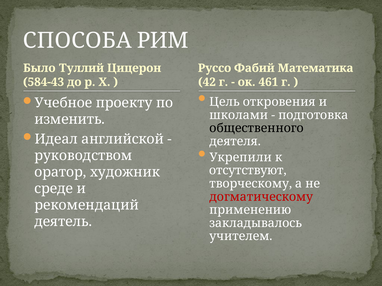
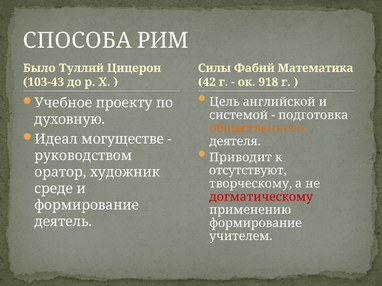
Руссо: Руссо -> Силы
584-43: 584-43 -> 103-43
461: 461 -> 918
откровения: откровения -> английской
школами: школами -> системой
изменить: изменить -> духовную
общественного colour: black -> orange
английской: английской -> могуществе
Укрепили: Укрепили -> Приводит
рекомендаций at (87, 206): рекомендаций -> формирование
закладывалось at (256, 223): закладывалось -> формирование
